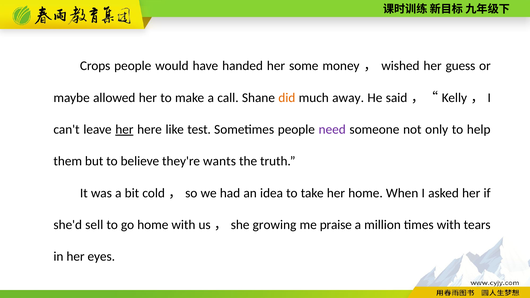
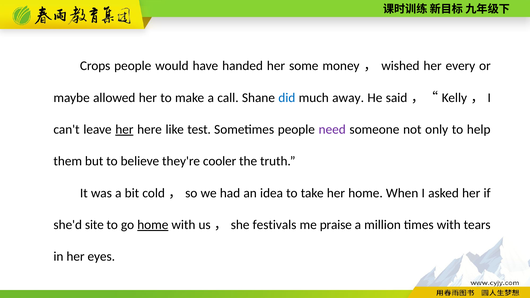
guess: guess -> every
did colour: orange -> blue
wants: wants -> cooler
sell: sell -> site
home at (153, 225) underline: none -> present
growing: growing -> festivals
